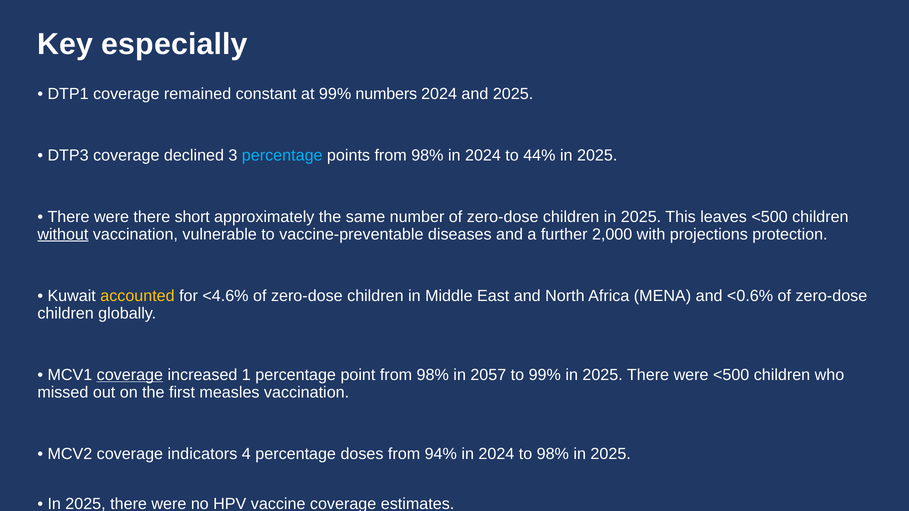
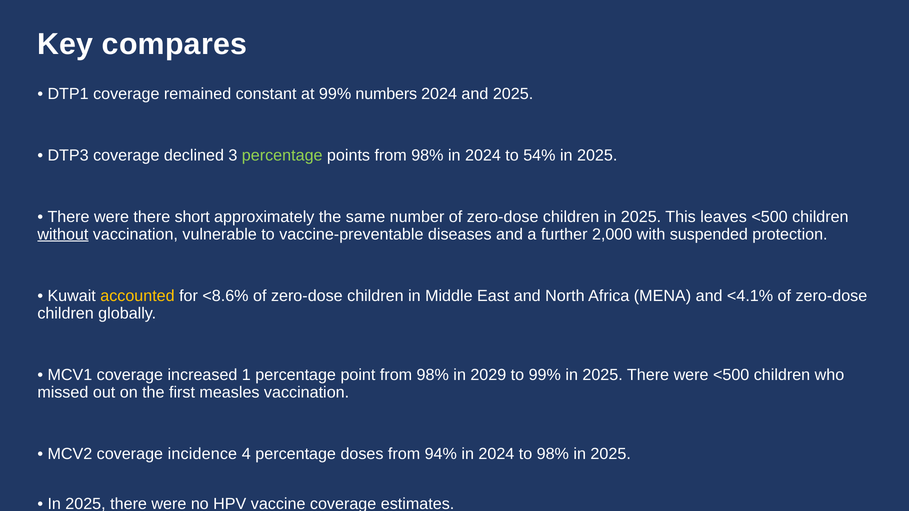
especially: especially -> compares
percentage at (282, 155) colour: light blue -> light green
44%: 44% -> 54%
projections: projections -> suspended
<4.6%: <4.6% -> <8.6%
<0.6%: <0.6% -> <4.1%
coverage at (130, 375) underline: present -> none
2057: 2057 -> 2029
indicators: indicators -> incidence
